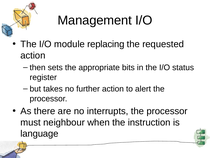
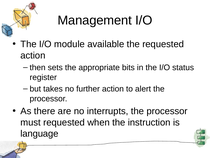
replacing: replacing -> available
must neighbour: neighbour -> requested
